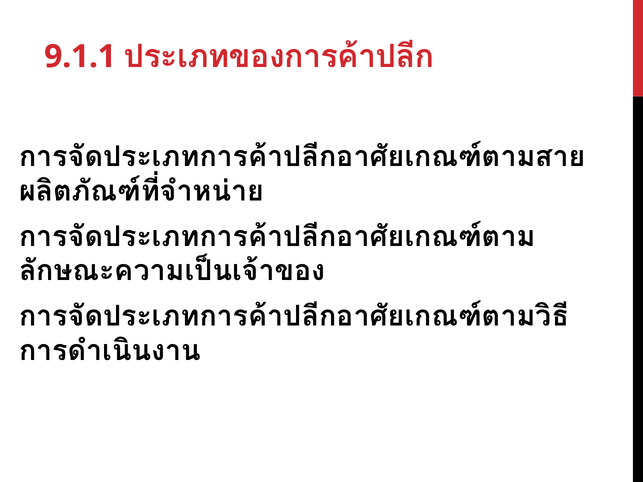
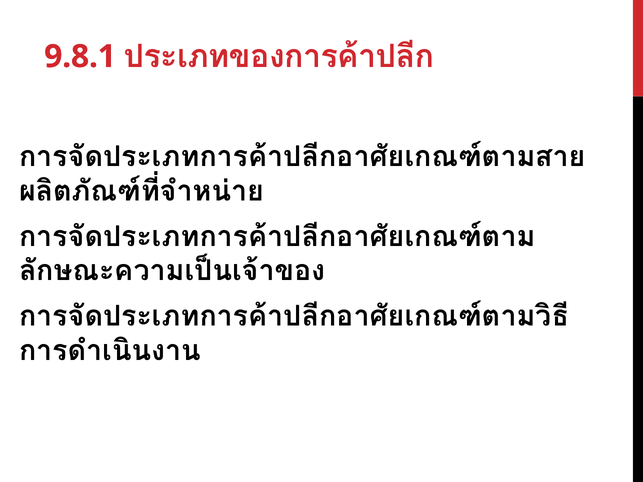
9.1.1: 9.1.1 -> 9.8.1
